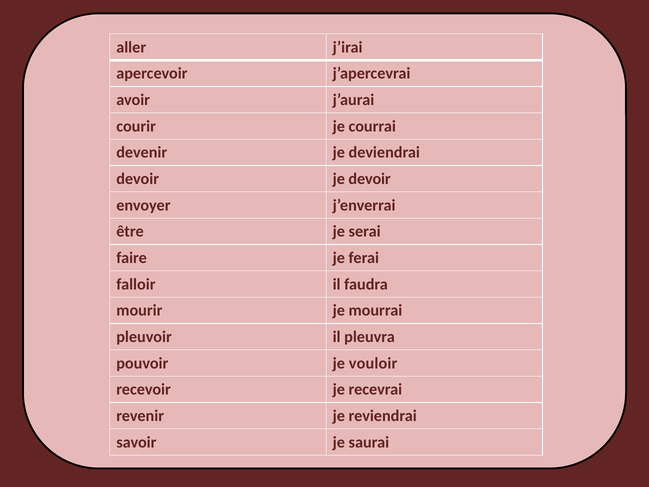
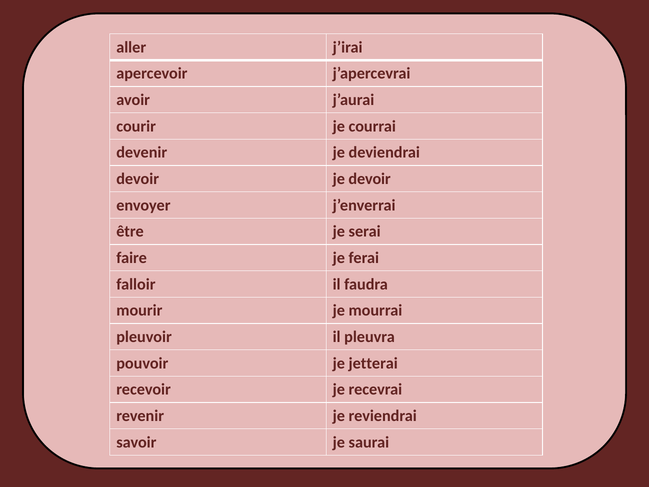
vouloir: vouloir -> jetterai
